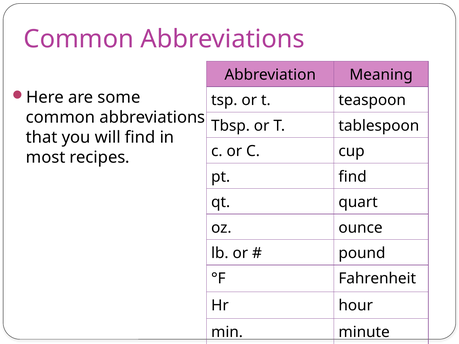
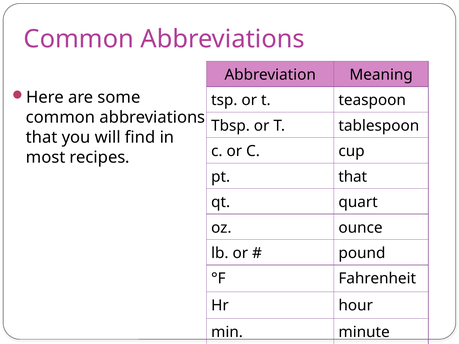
pt find: find -> that
